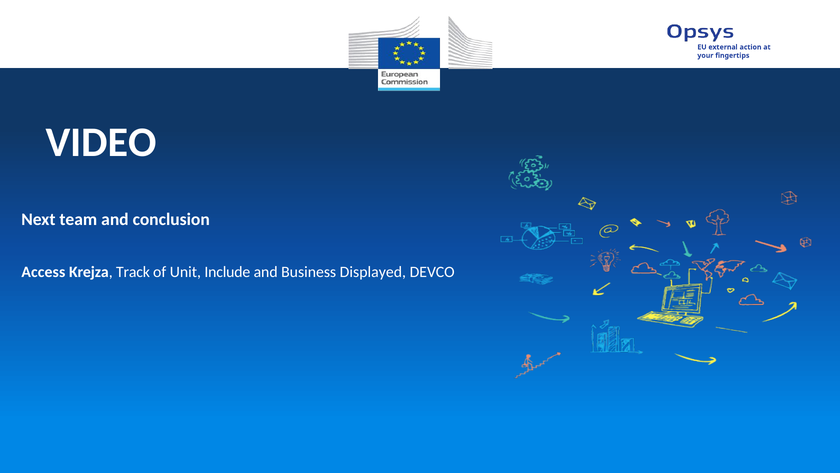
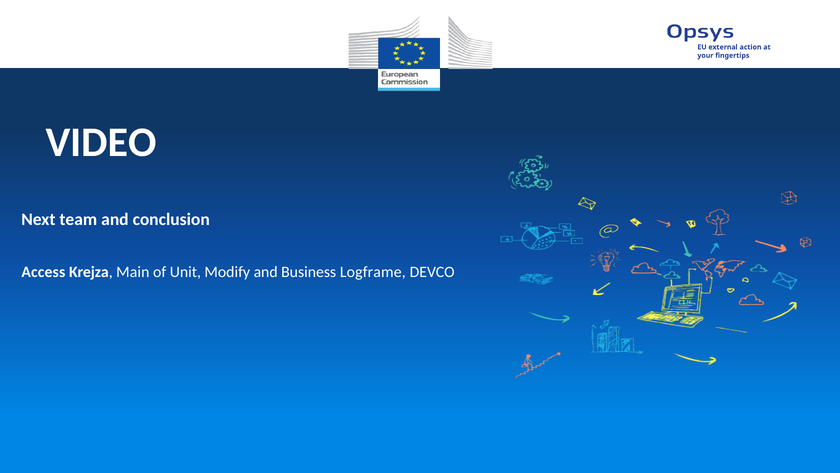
Track: Track -> Main
Include: Include -> Modify
Displayed: Displayed -> Logframe
